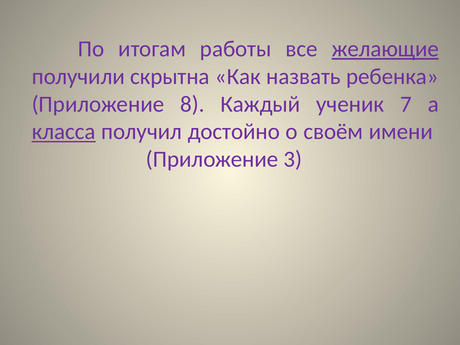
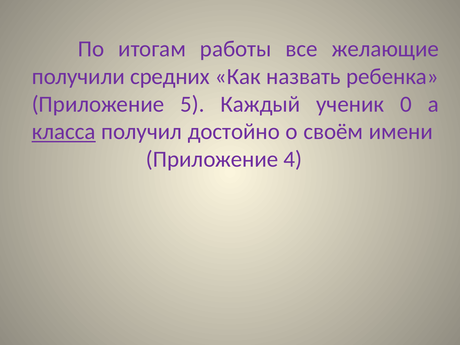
желающие underline: present -> none
скрытна: скрытна -> средних
8: 8 -> 5
7: 7 -> 0
3: 3 -> 4
